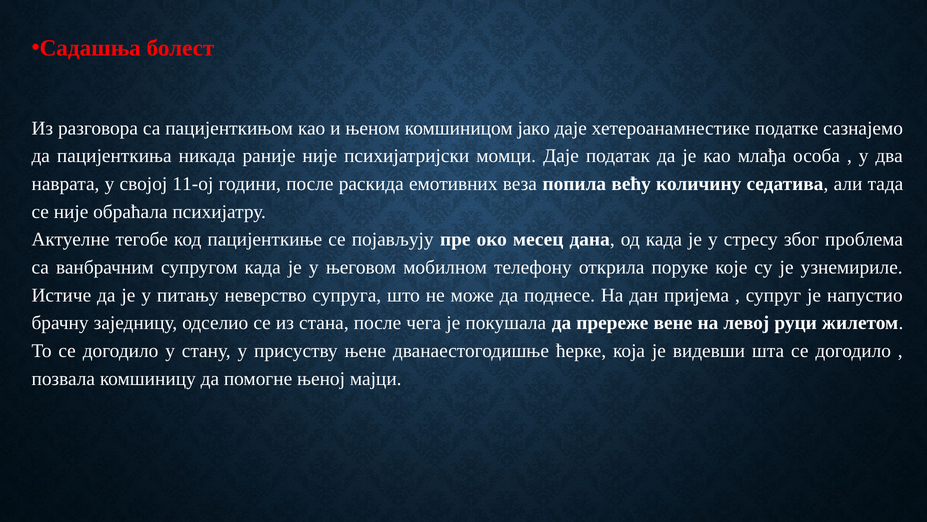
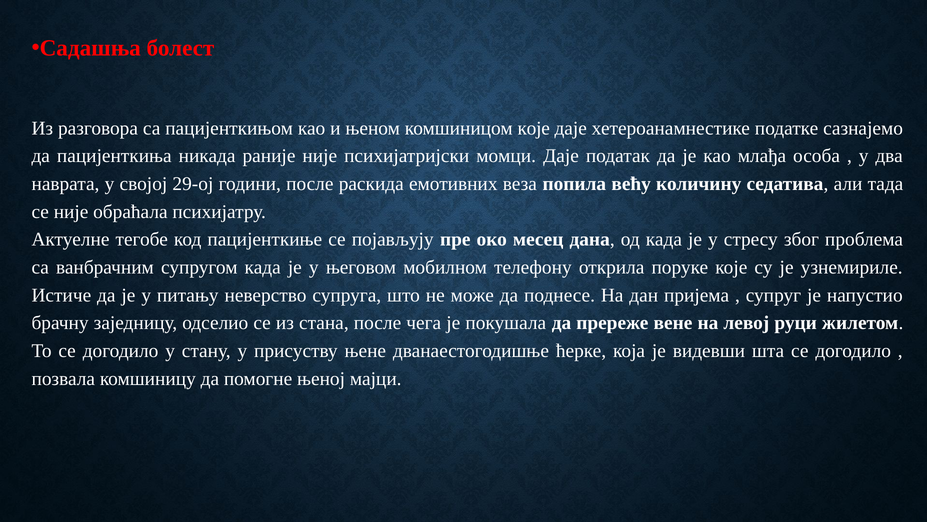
комшиницом јако: јако -> које
11-ој: 11-ој -> 29-ој
